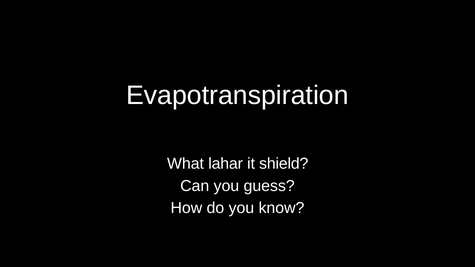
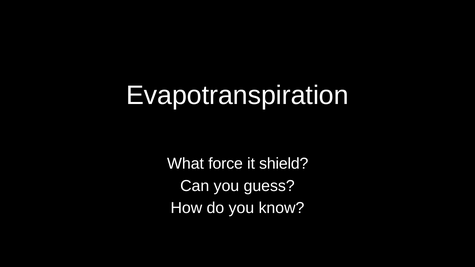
lahar: lahar -> force
